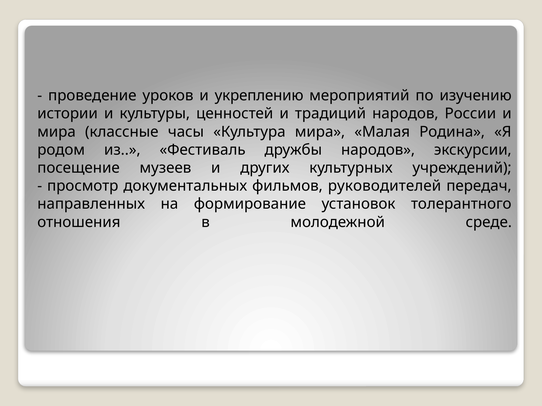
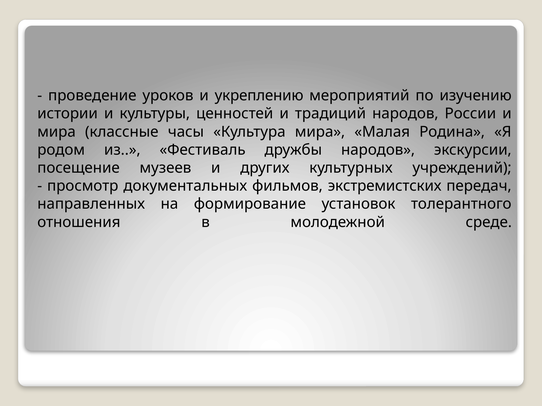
руководителей: руководителей -> экстремистских
